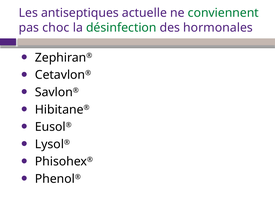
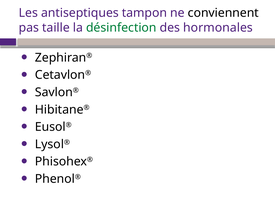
actuelle: actuelle -> tampon
conviennent colour: green -> black
choc: choc -> taille
